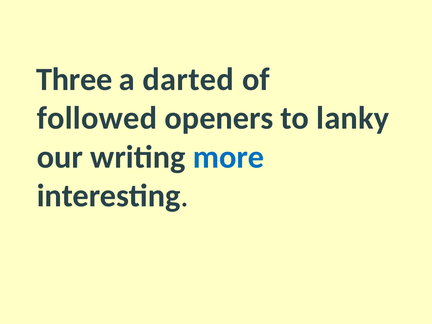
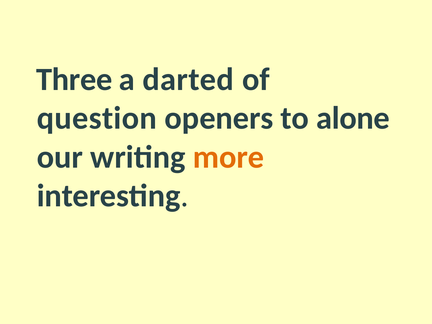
followed: followed -> question
lanky: lanky -> alone
more colour: blue -> orange
